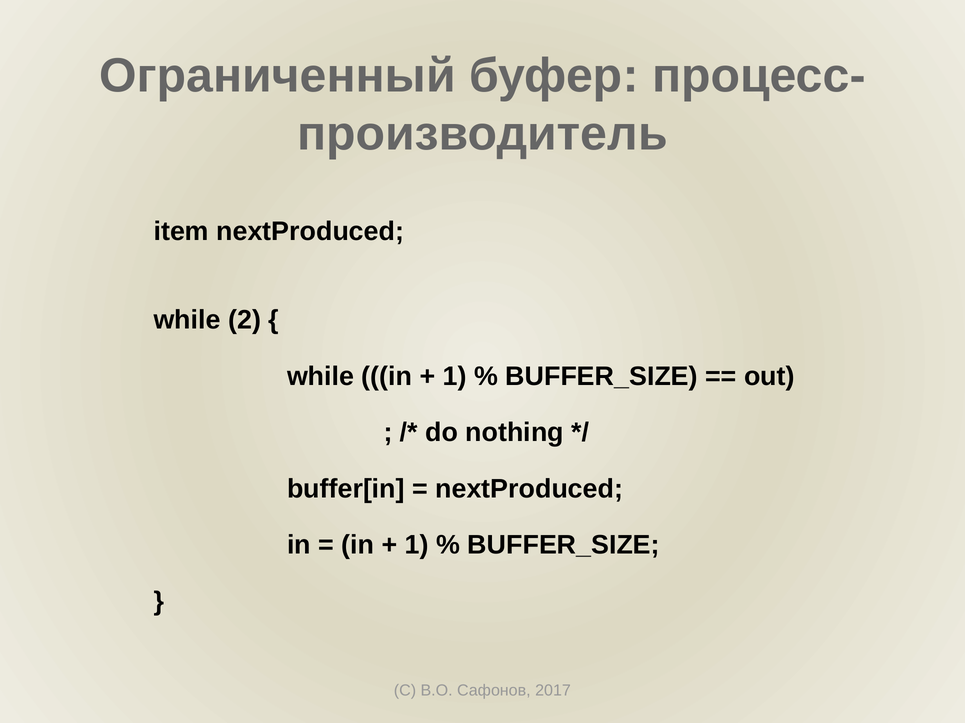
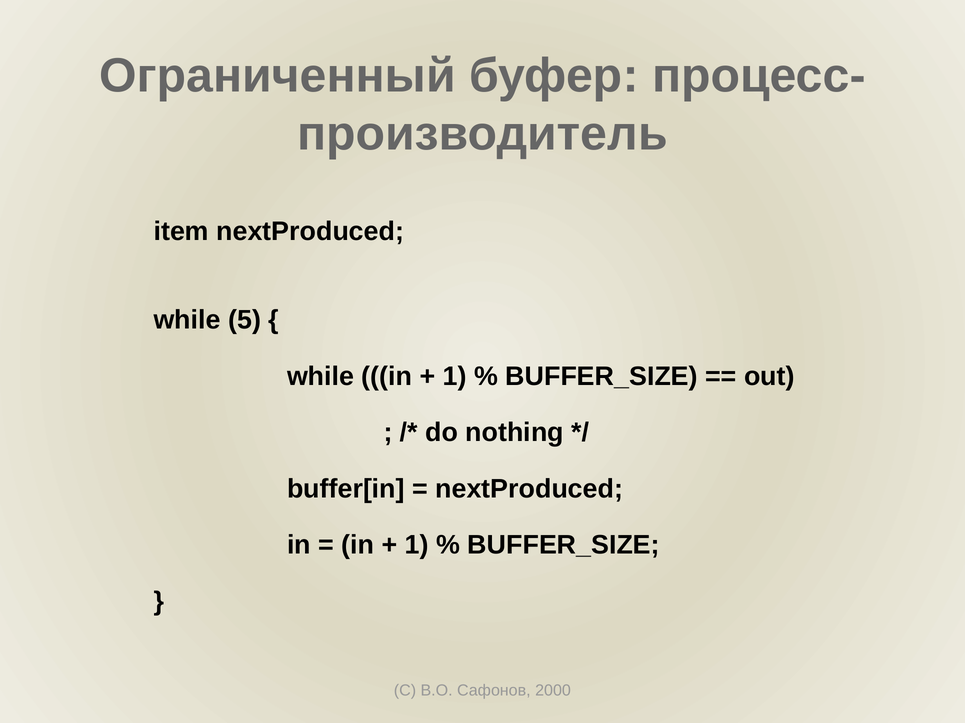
2: 2 -> 5
2017: 2017 -> 2000
